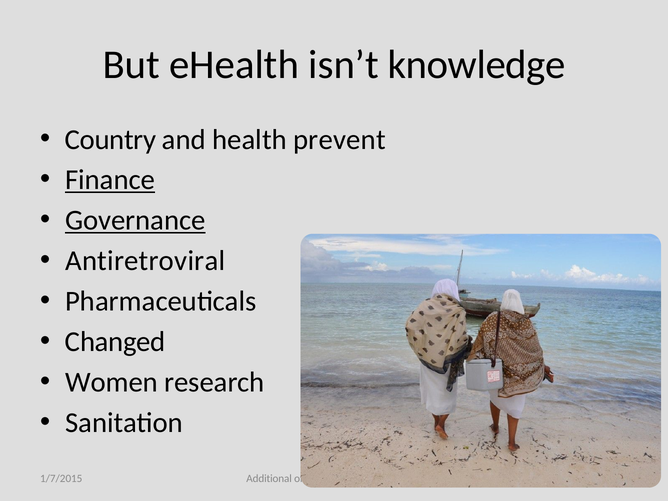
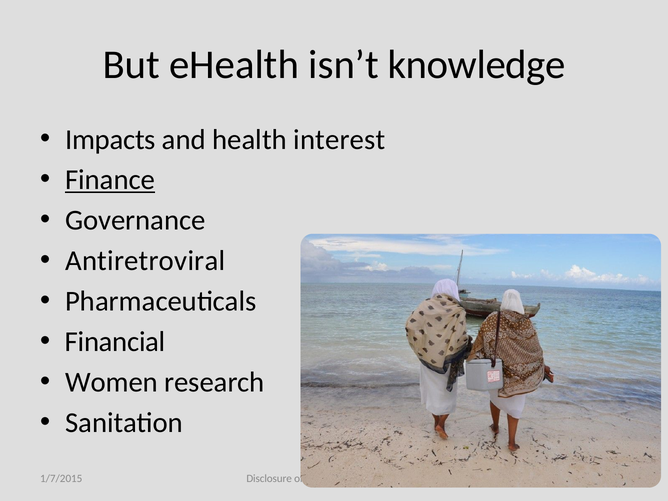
Country: Country -> Impacts
prevent: prevent -> interest
Governance underline: present -> none
Changed: Changed -> Financial
Additional: Additional -> Disclosure
